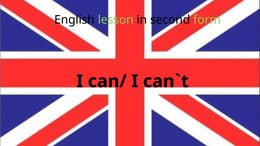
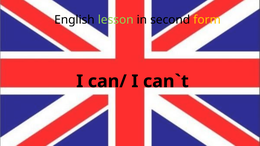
form colour: light green -> yellow
